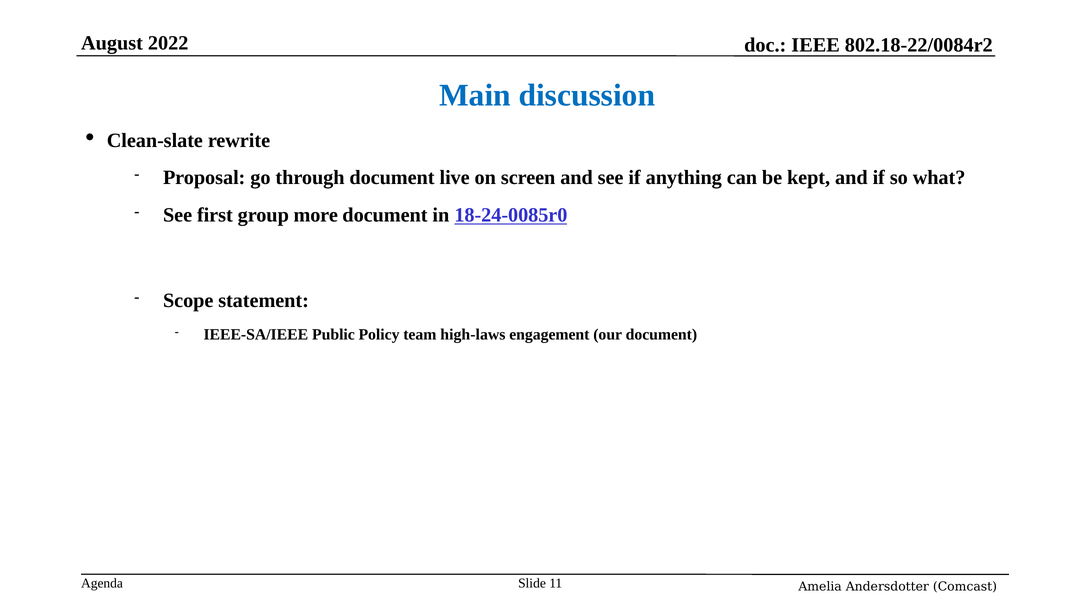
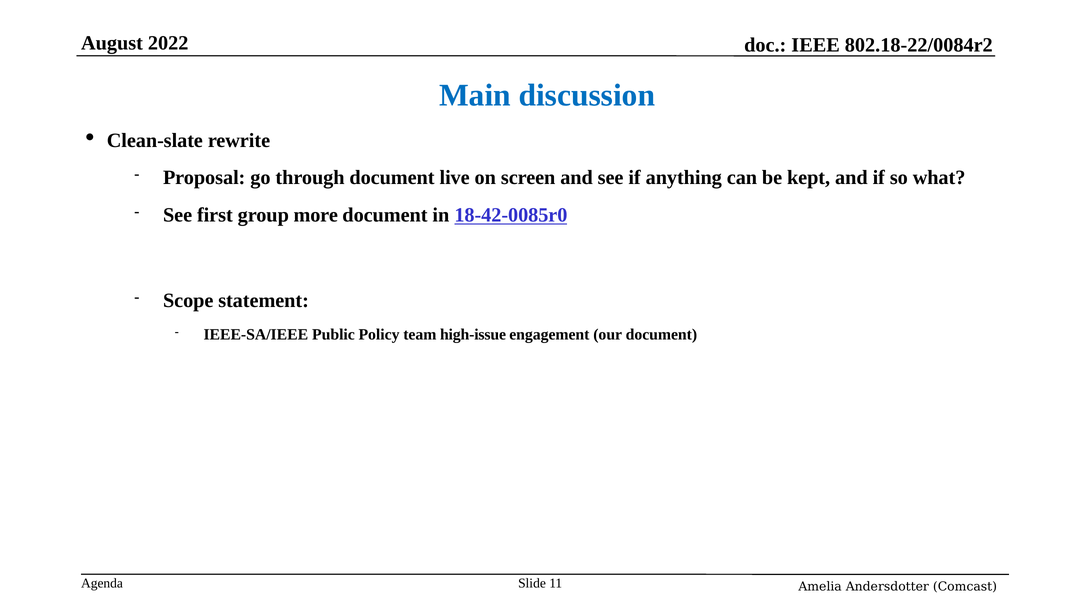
18-24-0085r0: 18-24-0085r0 -> 18-42-0085r0
high-laws: high-laws -> high-issue
